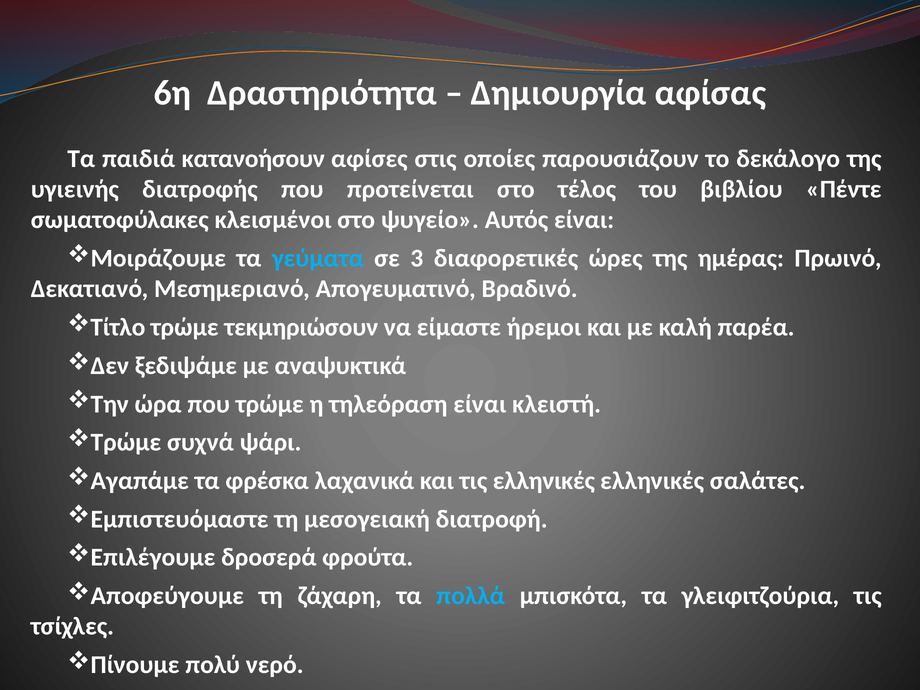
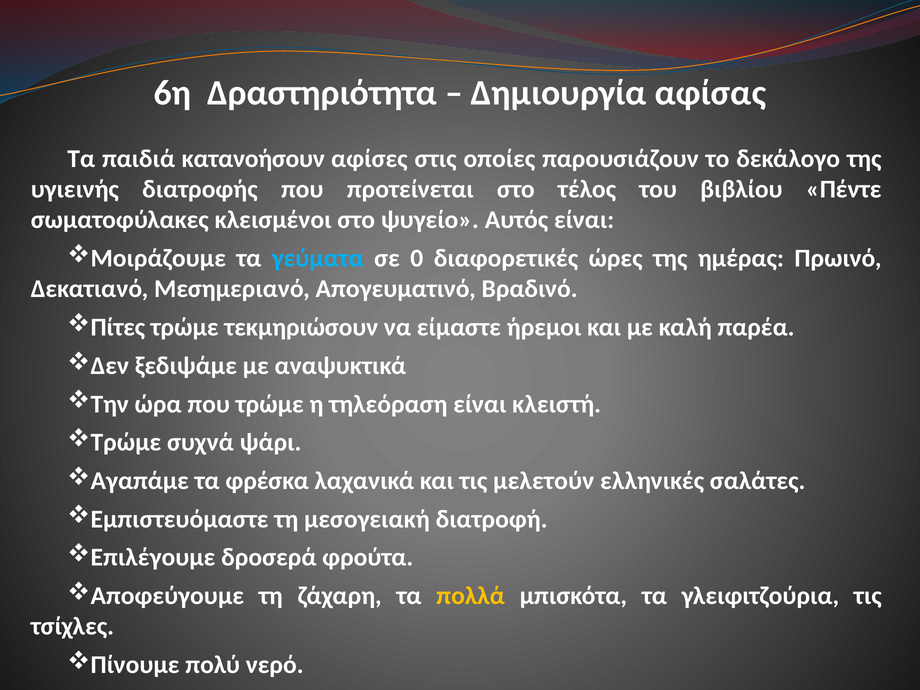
3: 3 -> 0
Τίτλο: Τίτλο -> Πίτες
τις ελληνικές: ελληνικές -> μελετούν
πολλά colour: light blue -> yellow
